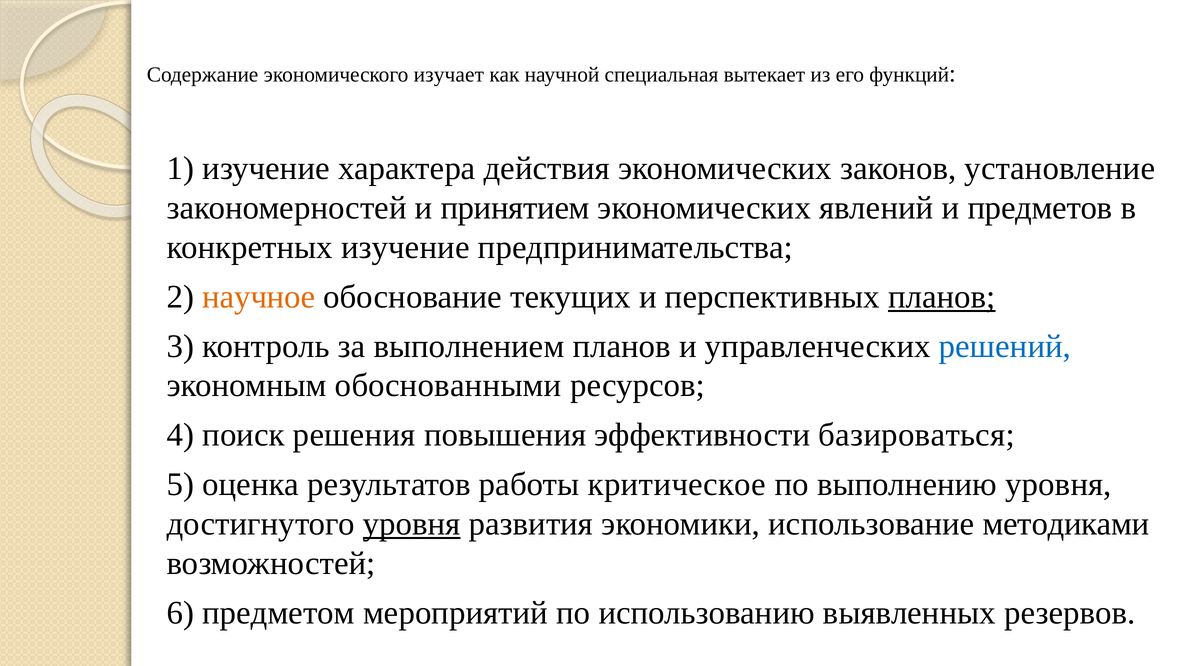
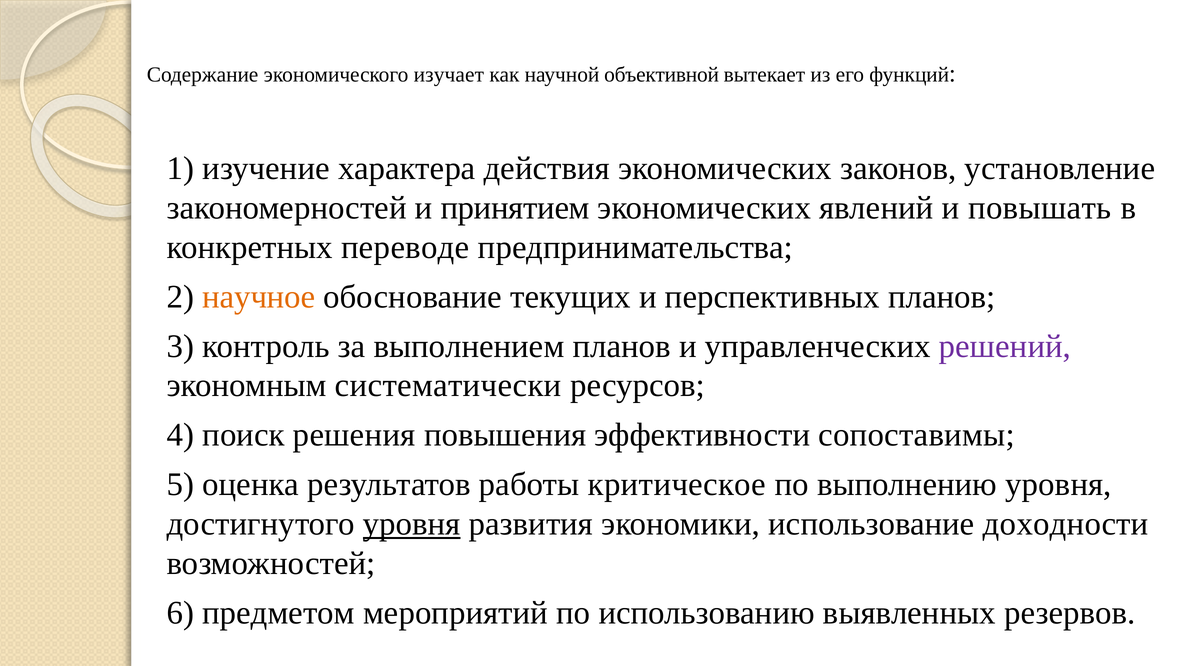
специальная: специальная -> объективной
предметов: предметов -> повышать
конкретных изучение: изучение -> переводе
планов at (942, 297) underline: present -> none
решений colour: blue -> purple
обоснованными: обоснованными -> систематически
базироваться: базироваться -> сопоставимы
методиками: методиками -> доходности
